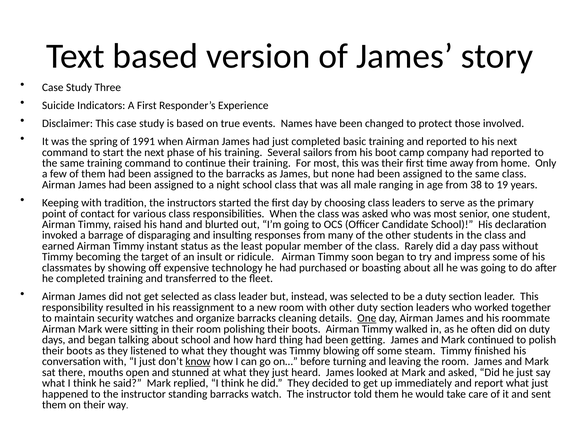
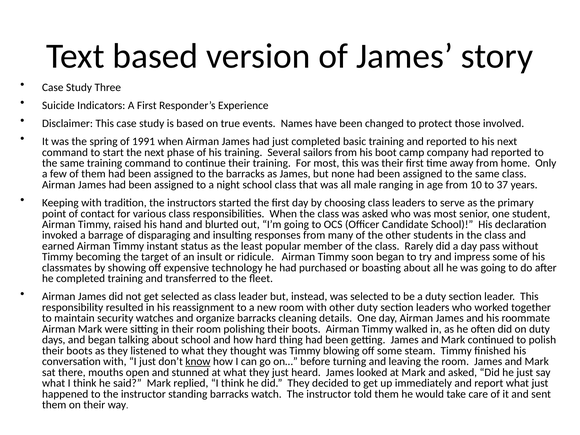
38: 38 -> 10
19: 19 -> 37
One at (367, 318) underline: present -> none
